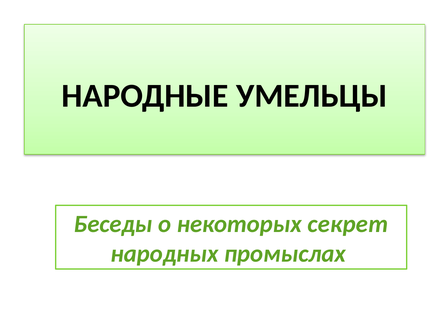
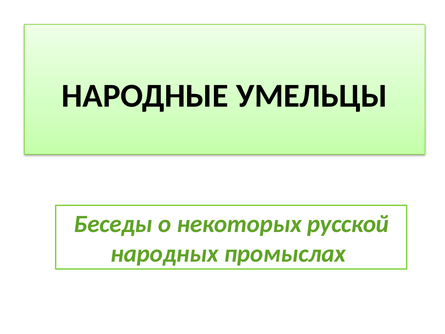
секрет: секрет -> русской
